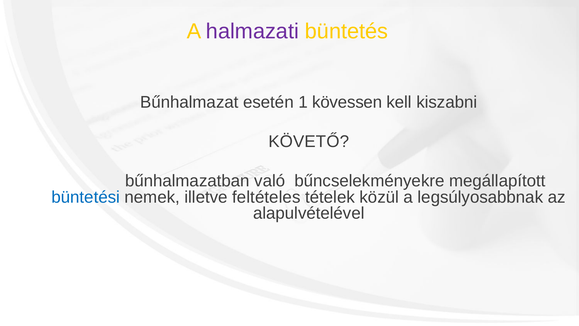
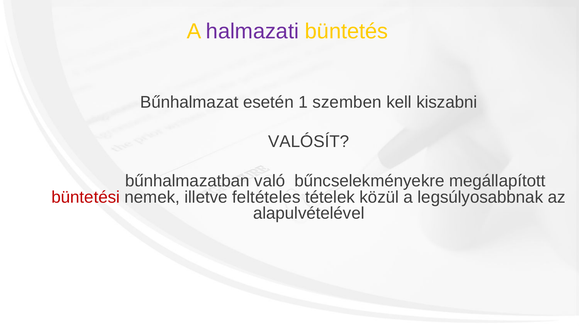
kövessen: kövessen -> szemben
KÖVETŐ: KÖVETŐ -> VALÓSÍT
büntetési colour: blue -> red
